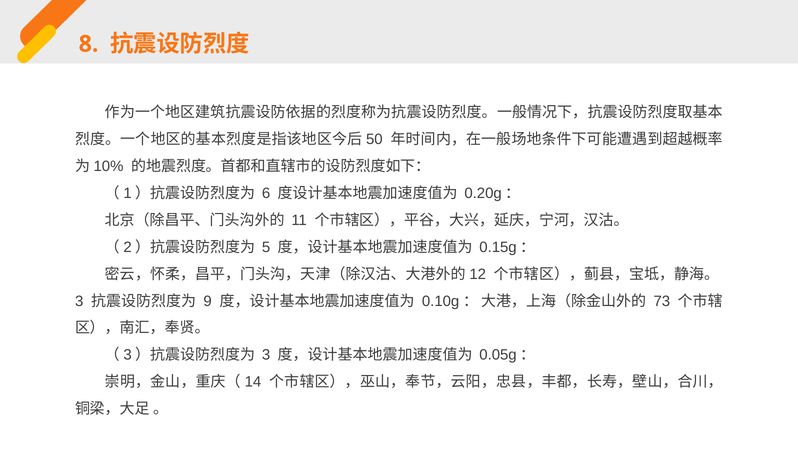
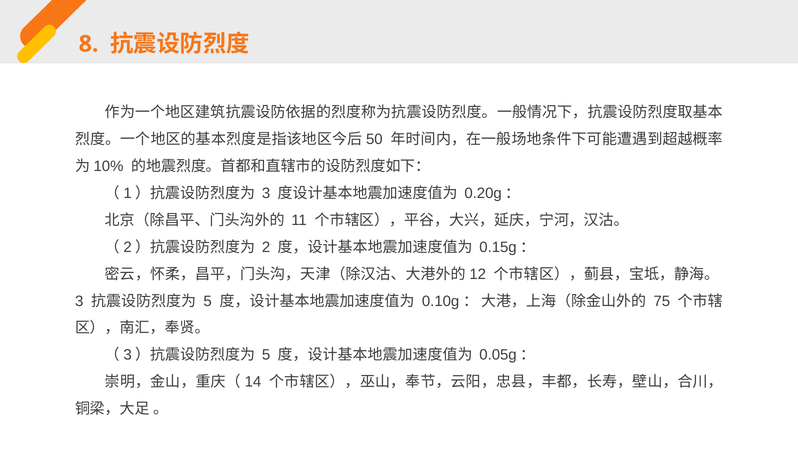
6 at (266, 193): 6 -> 3
5: 5 -> 2
9 at (208, 301): 9 -> 5
73: 73 -> 75
3 at (266, 355): 3 -> 5
